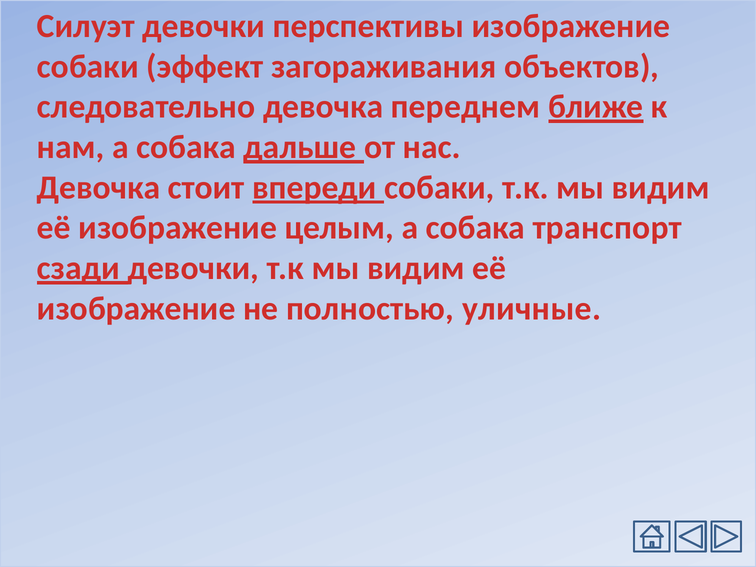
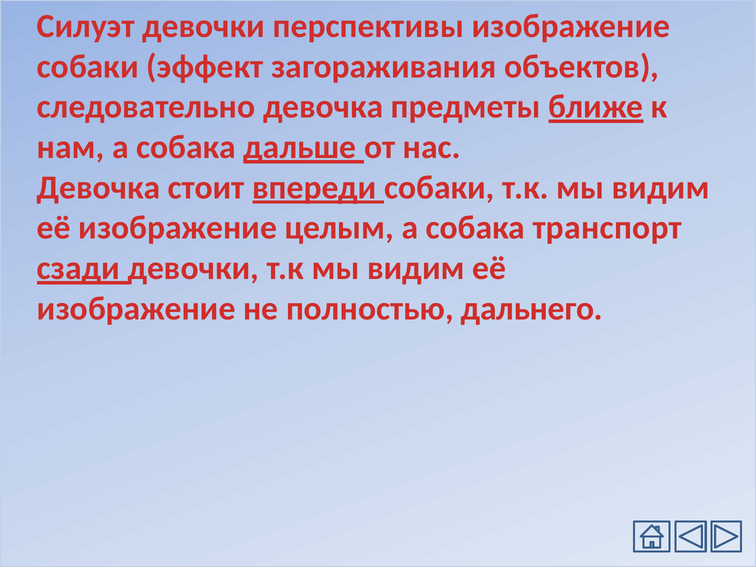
переднем: переднем -> предметы
уличные: уличные -> дальнего
